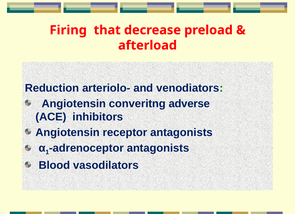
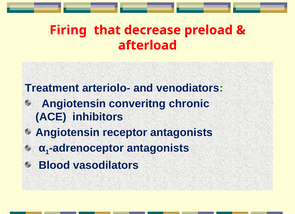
Reduction: Reduction -> Treatment
adverse: adverse -> chronic
